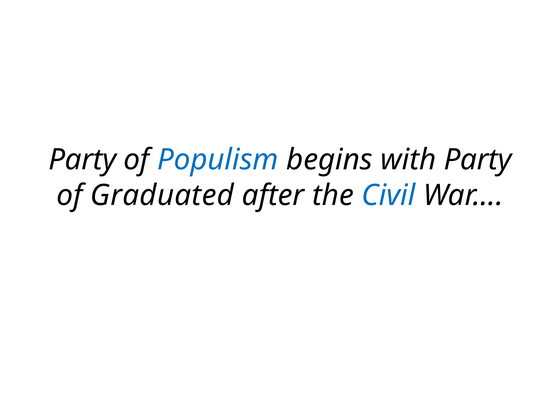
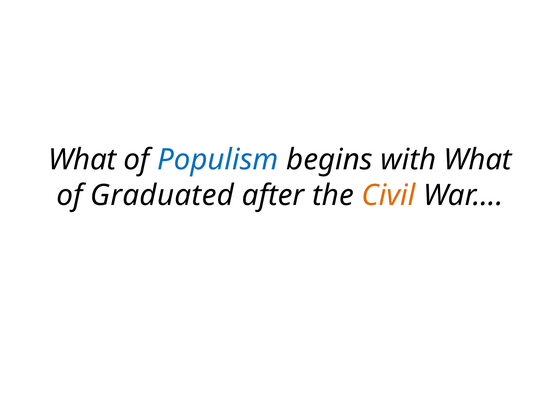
Party at (82, 160): Party -> What
with Party: Party -> What
Civil colour: blue -> orange
